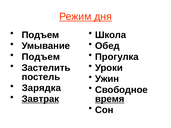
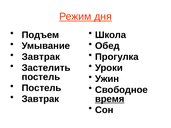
Подъем at (41, 57): Подъем -> Завтрак
Зарядка at (41, 88): Зарядка -> Постель
Завтрак at (40, 99) underline: present -> none
